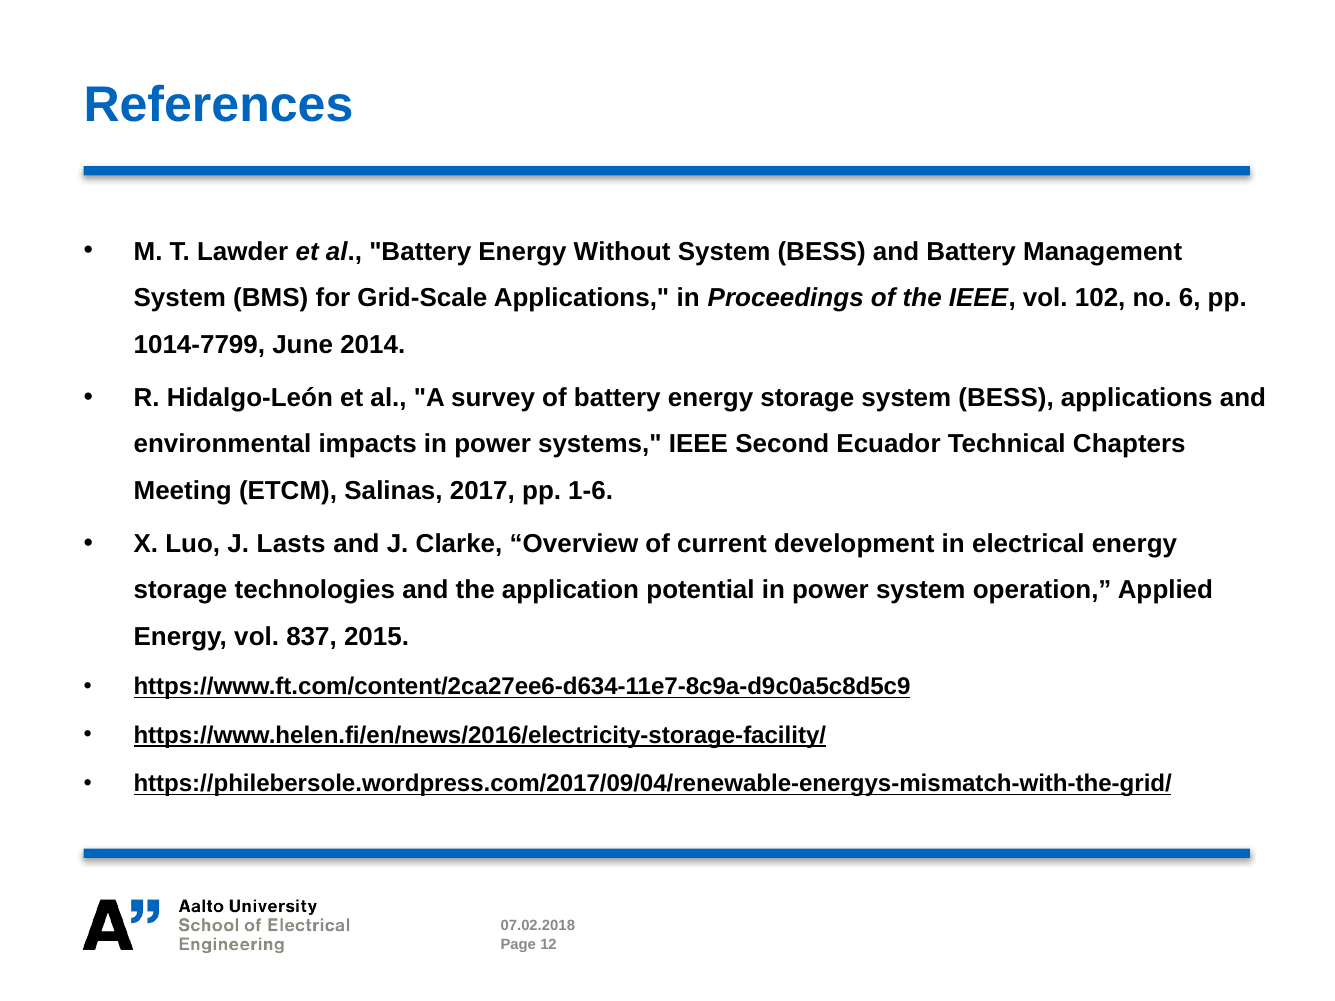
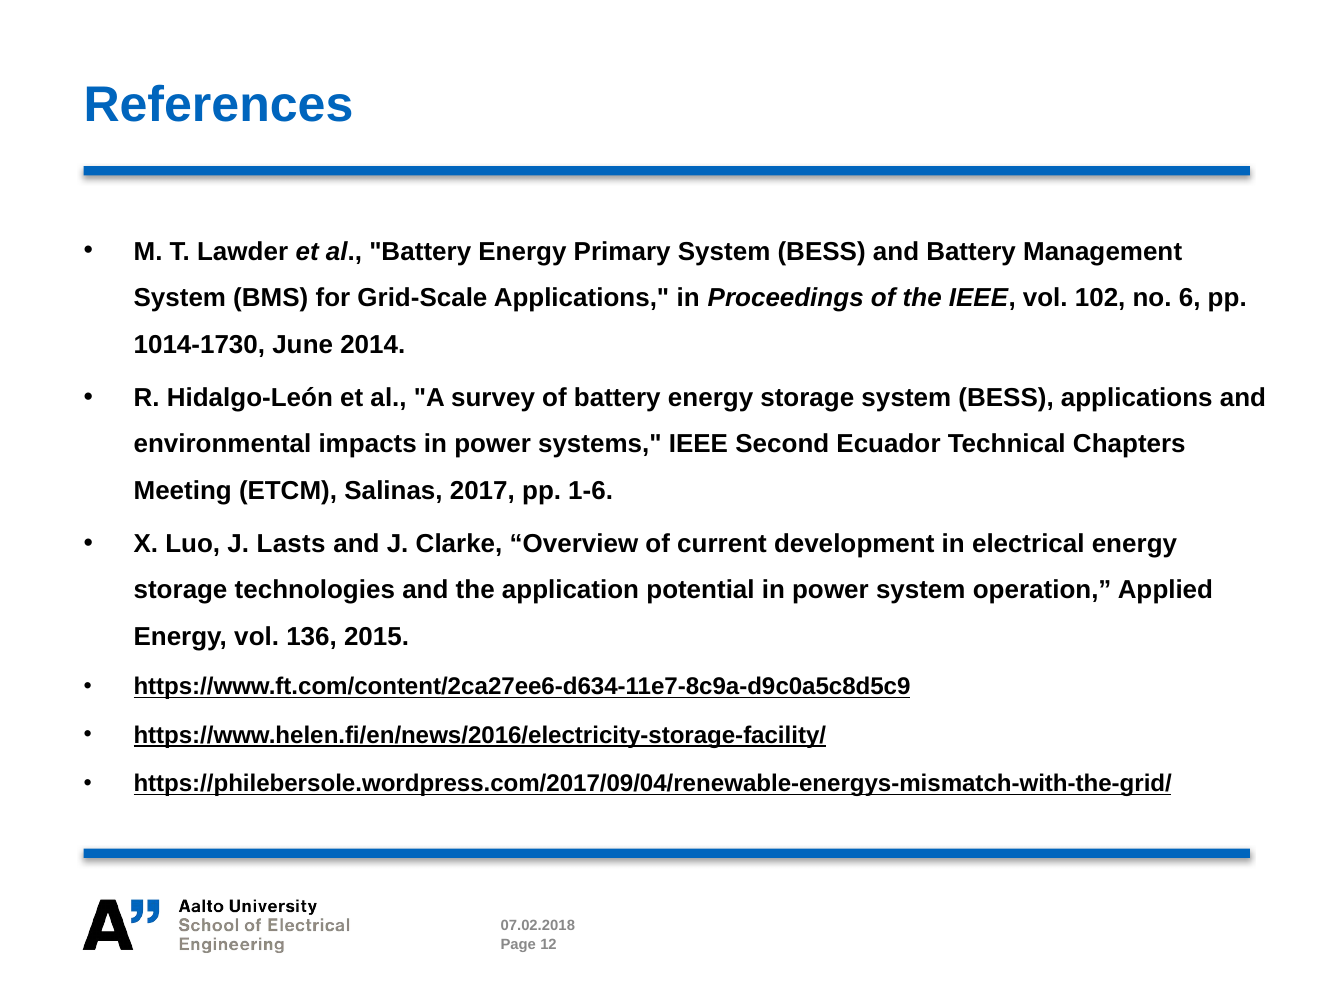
Without: Without -> Primary
1014-7799: 1014-7799 -> 1014-1730
837: 837 -> 136
